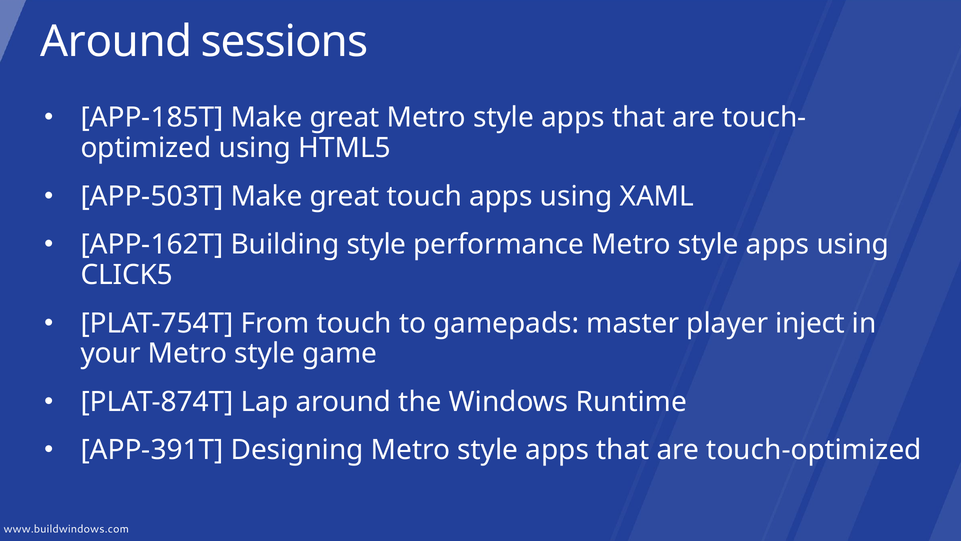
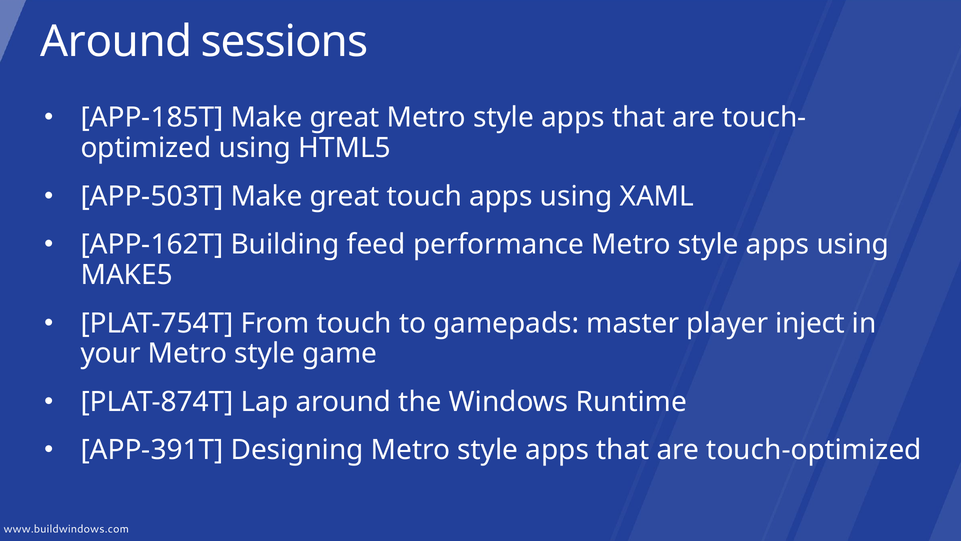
Building style: style -> feed
CLICK5: CLICK5 -> MAKE5
